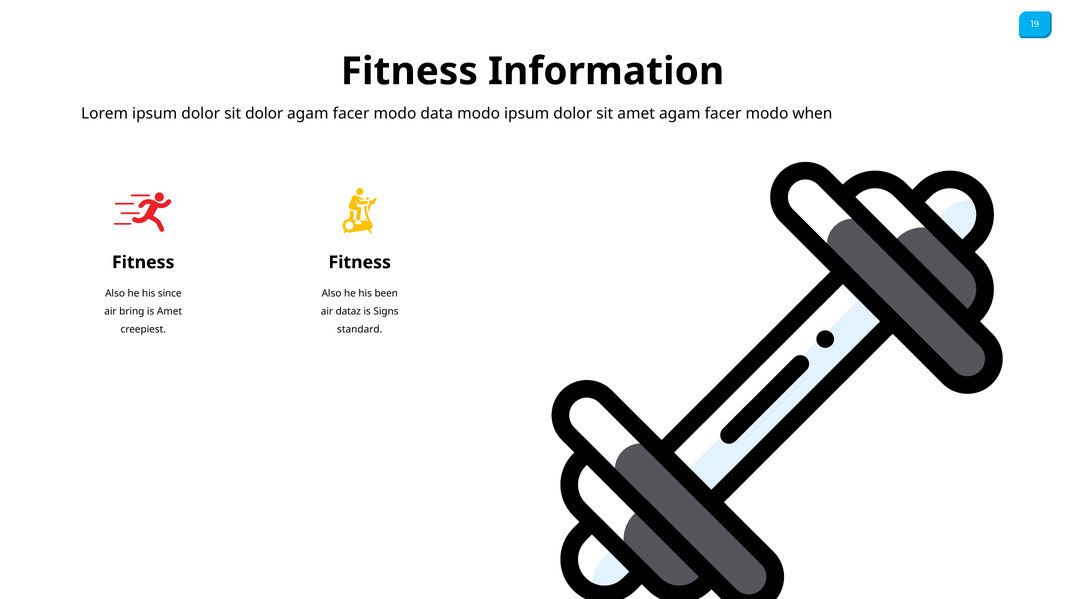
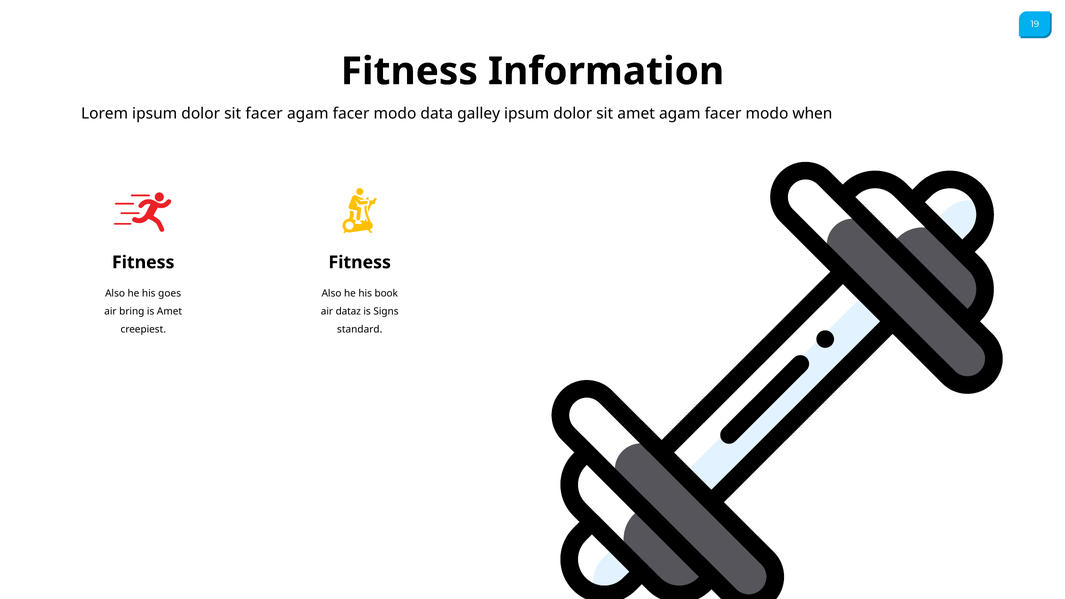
sit dolor: dolor -> facer
data modo: modo -> galley
since: since -> goes
been: been -> book
